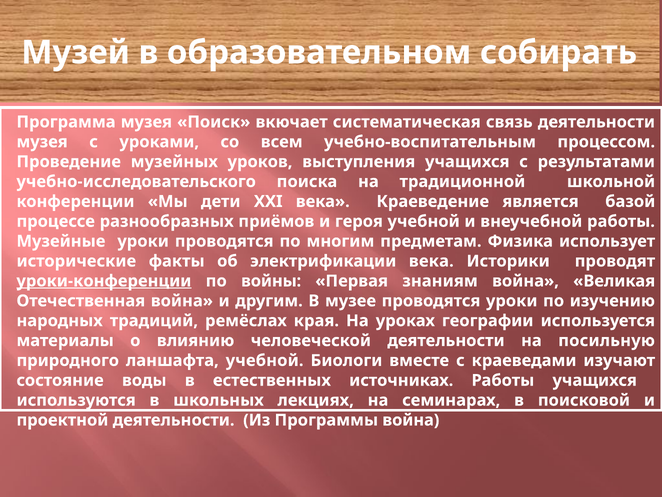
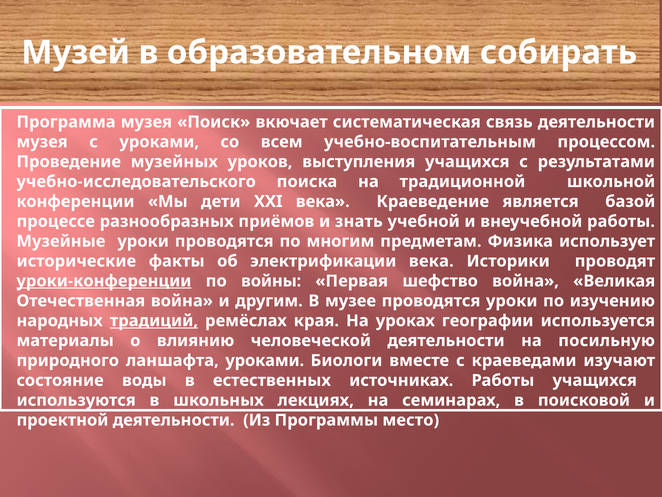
героя: героя -> знать
знаниям: знаниям -> шефство
традиций underline: none -> present
ланшафта учебной: учебной -> уроками
Программы война: война -> место
